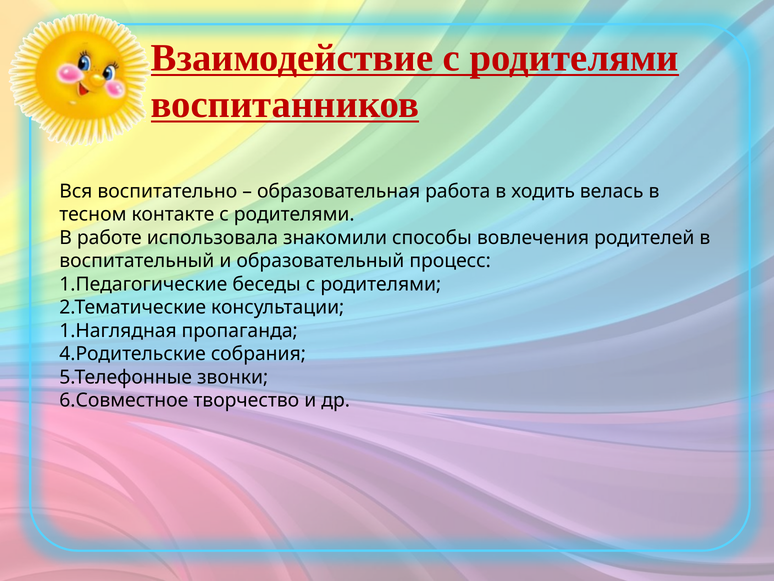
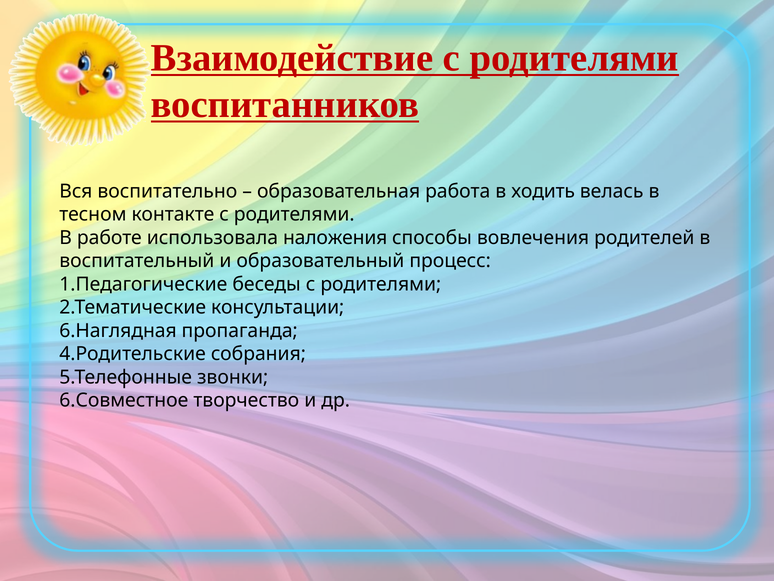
знакомили: знакомили -> наложения
1.Наглядная: 1.Наглядная -> 6.Наглядная
